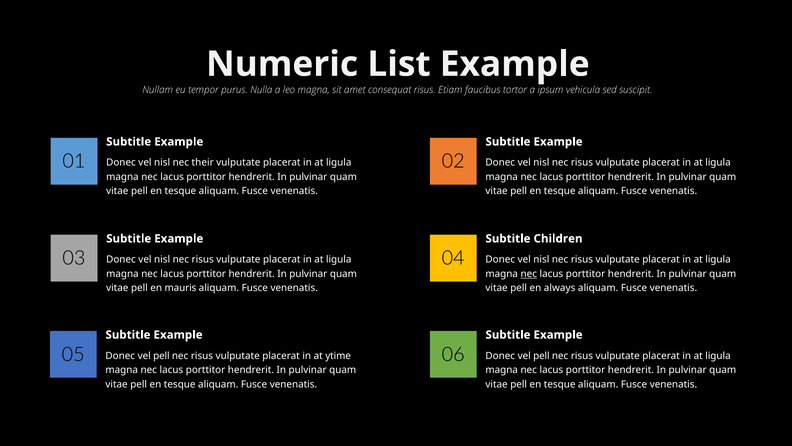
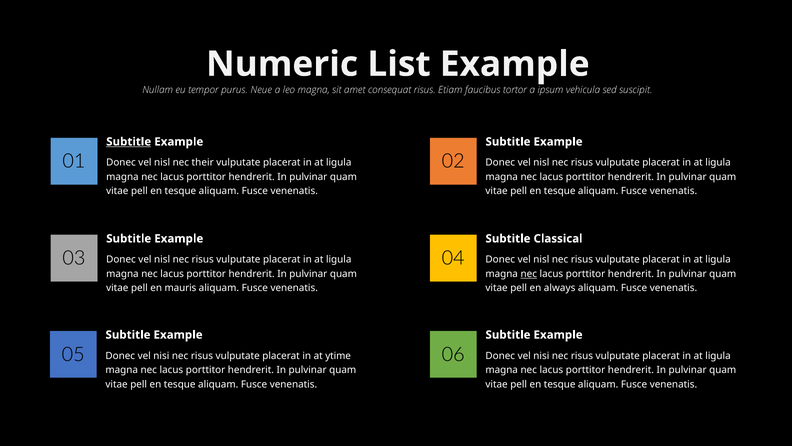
Nulla: Nulla -> Neue
Subtitle at (129, 142) underline: none -> present
Children: Children -> Classical
pell at (161, 355): pell -> nisi
pell at (541, 355): pell -> nisi
